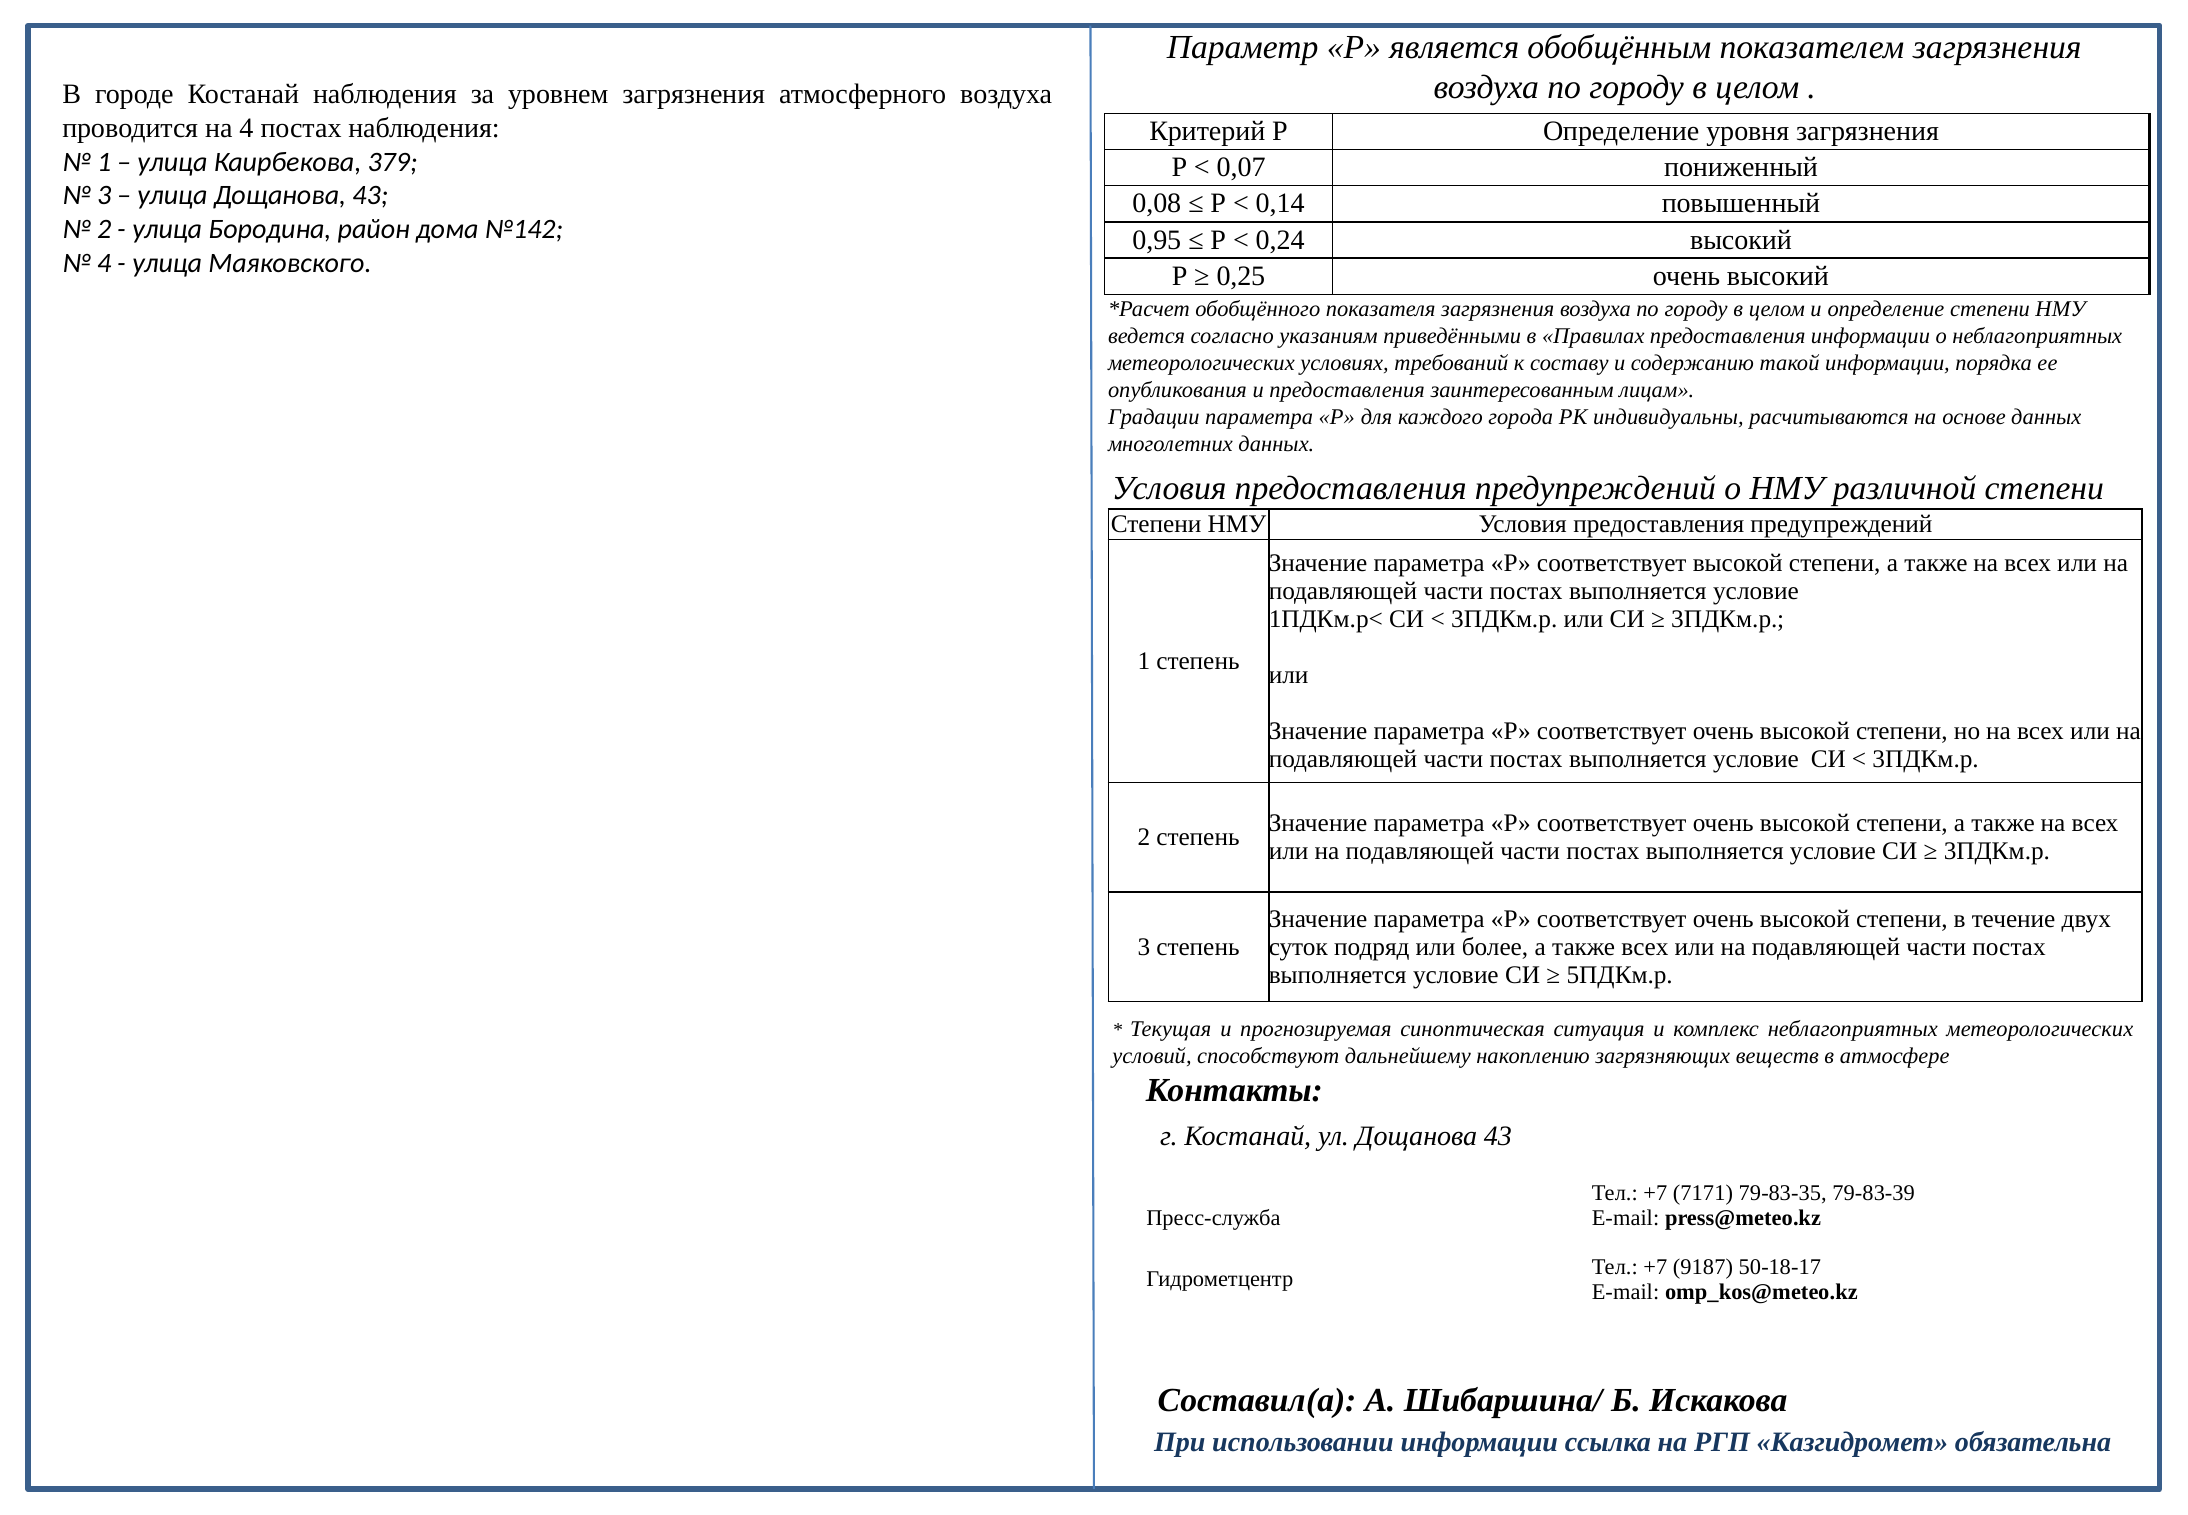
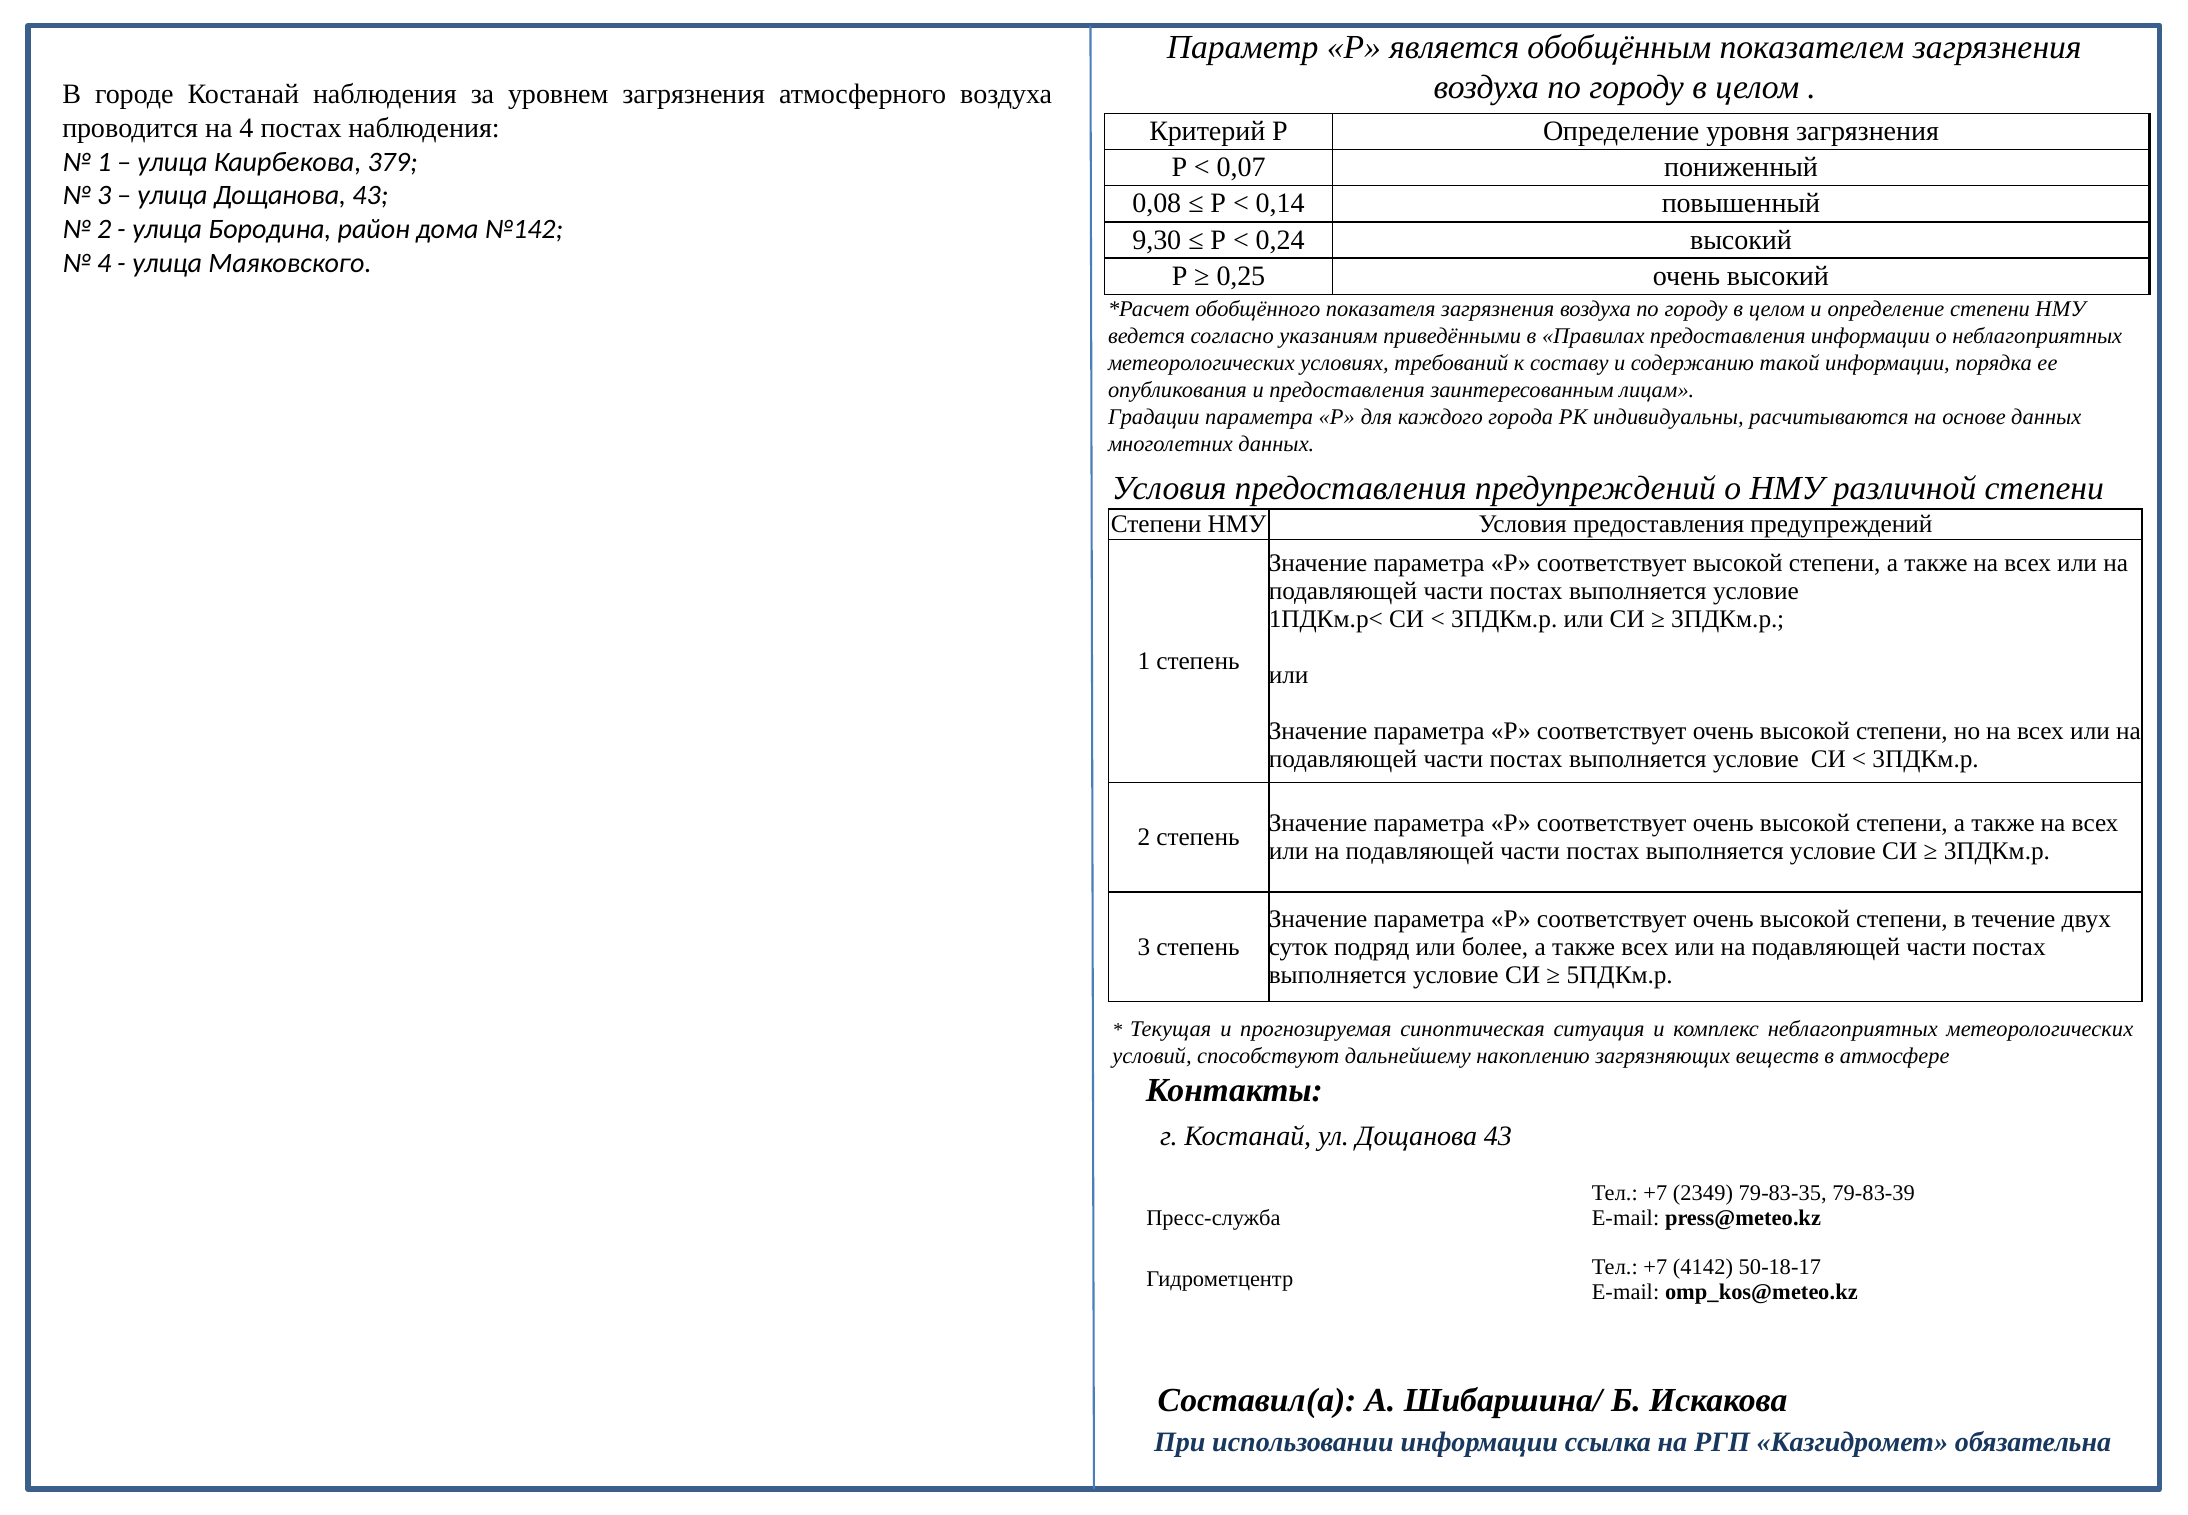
0,95: 0,95 -> 9,30
7171: 7171 -> 2349
9187: 9187 -> 4142
